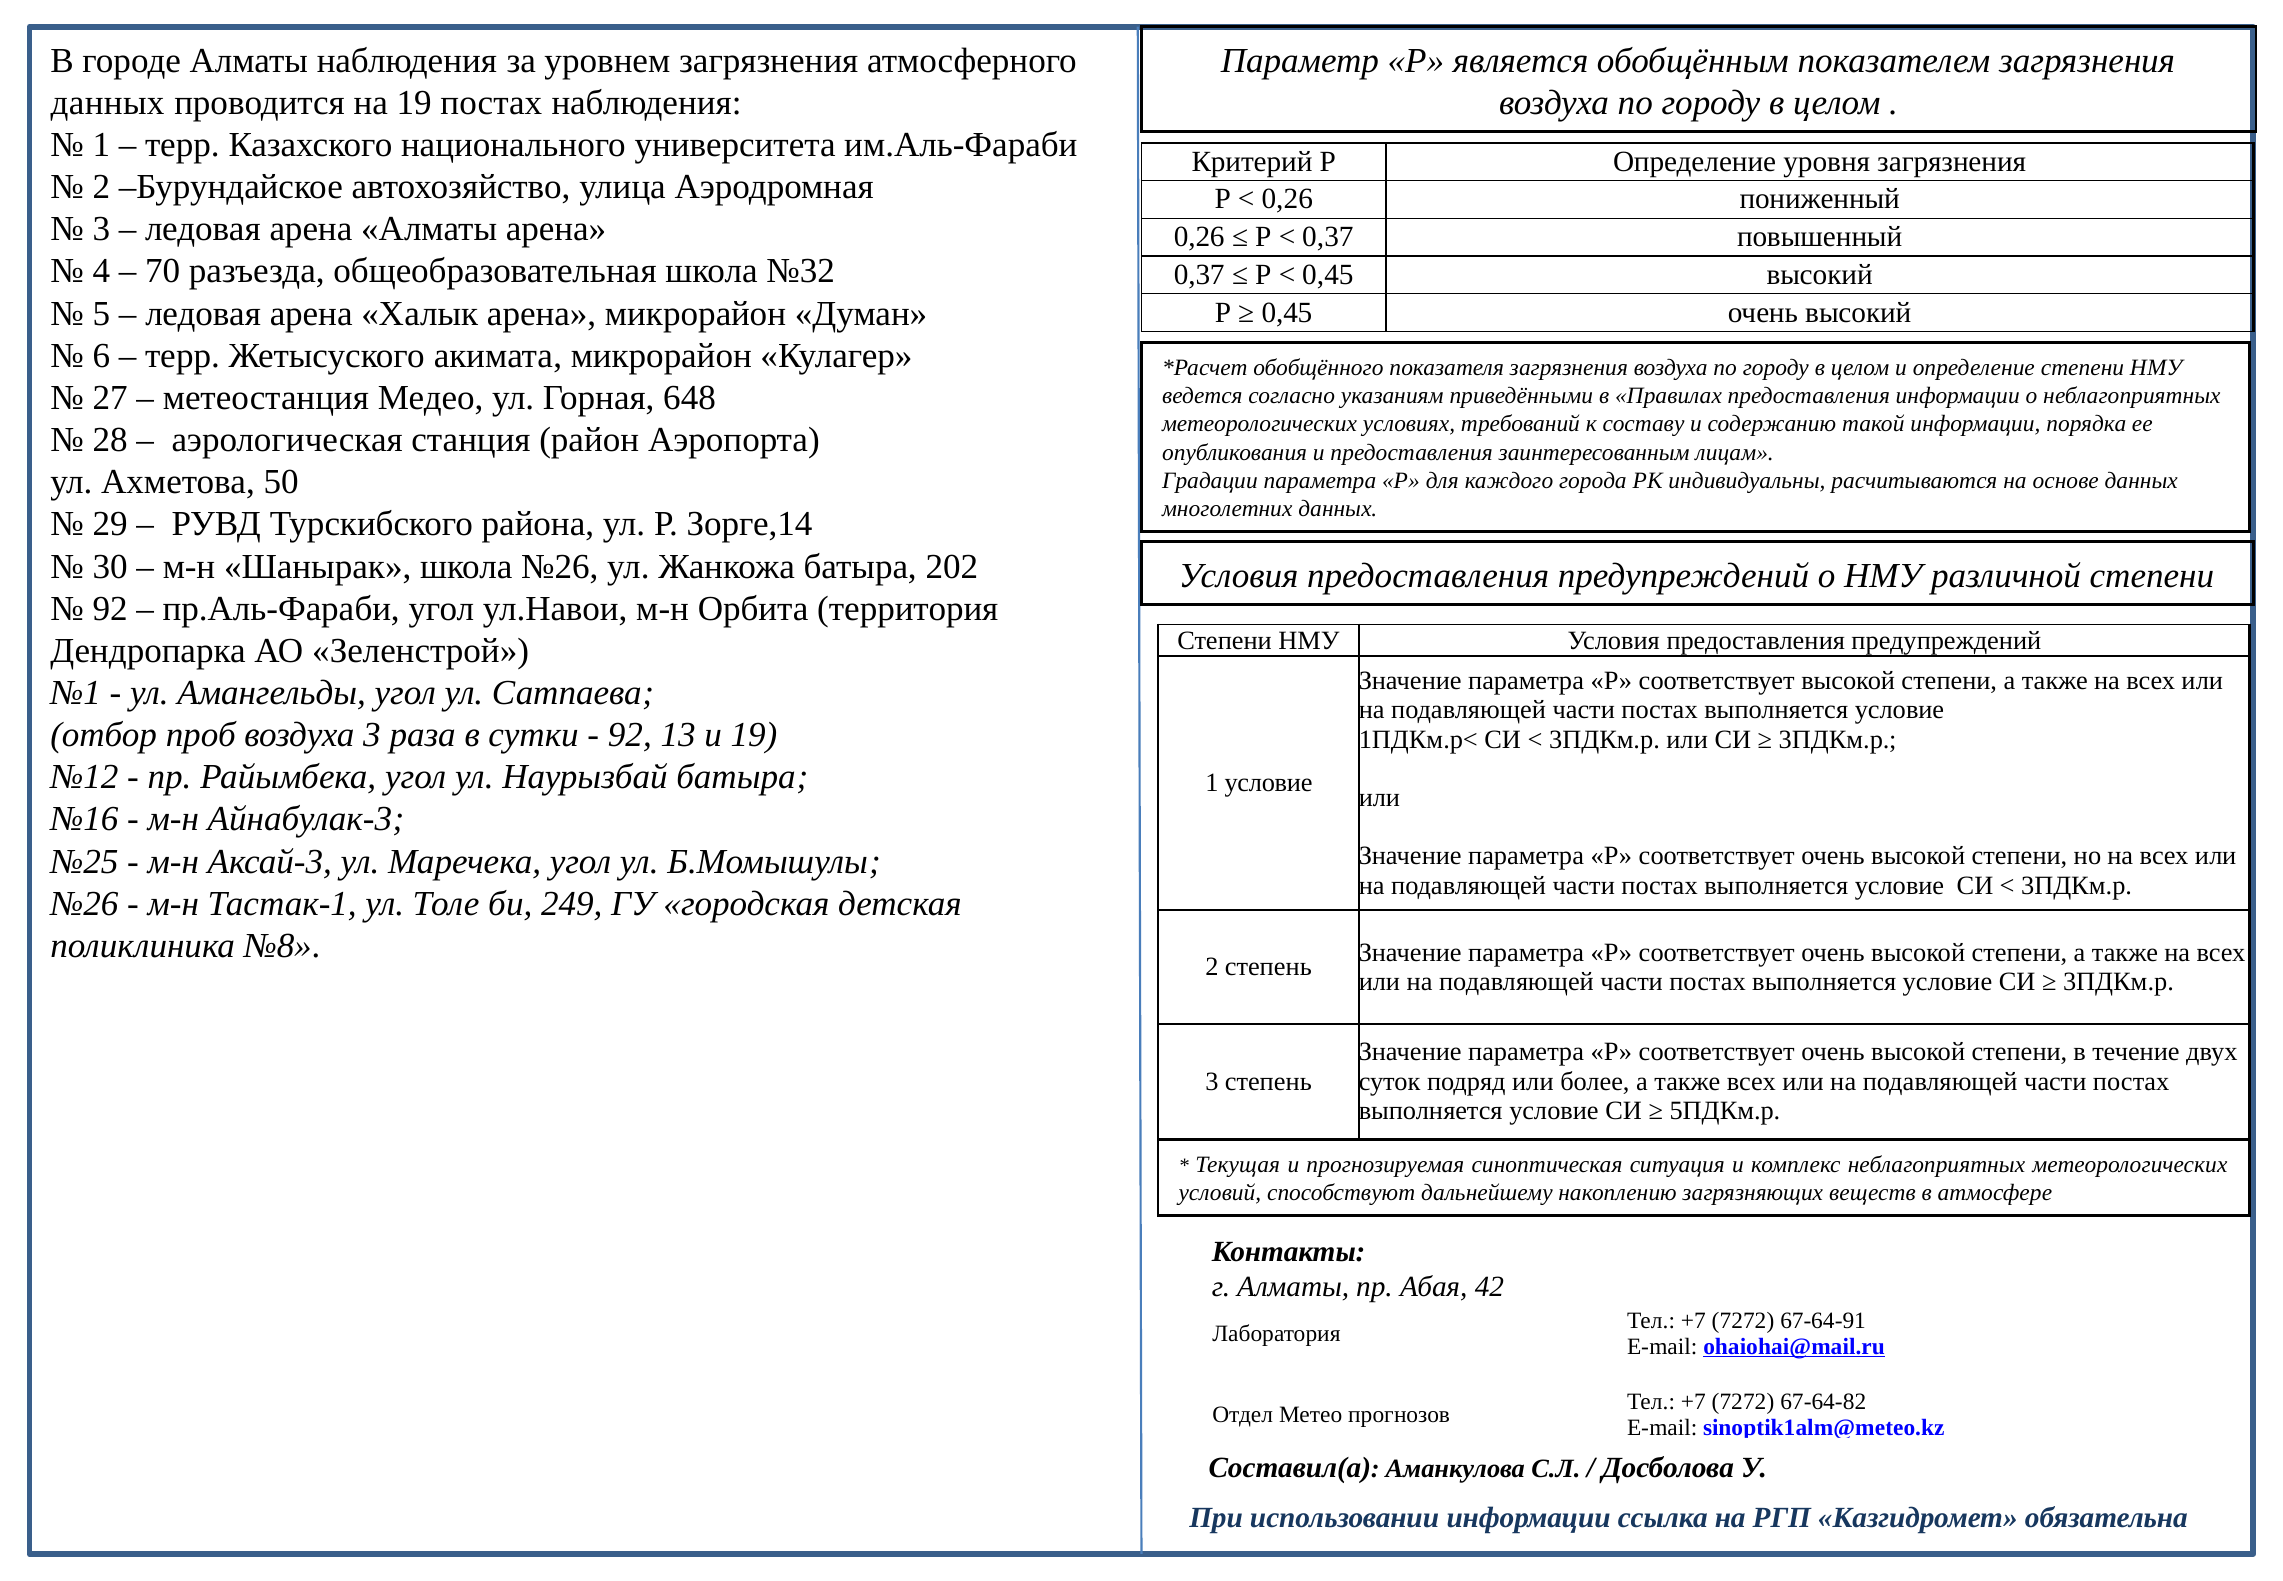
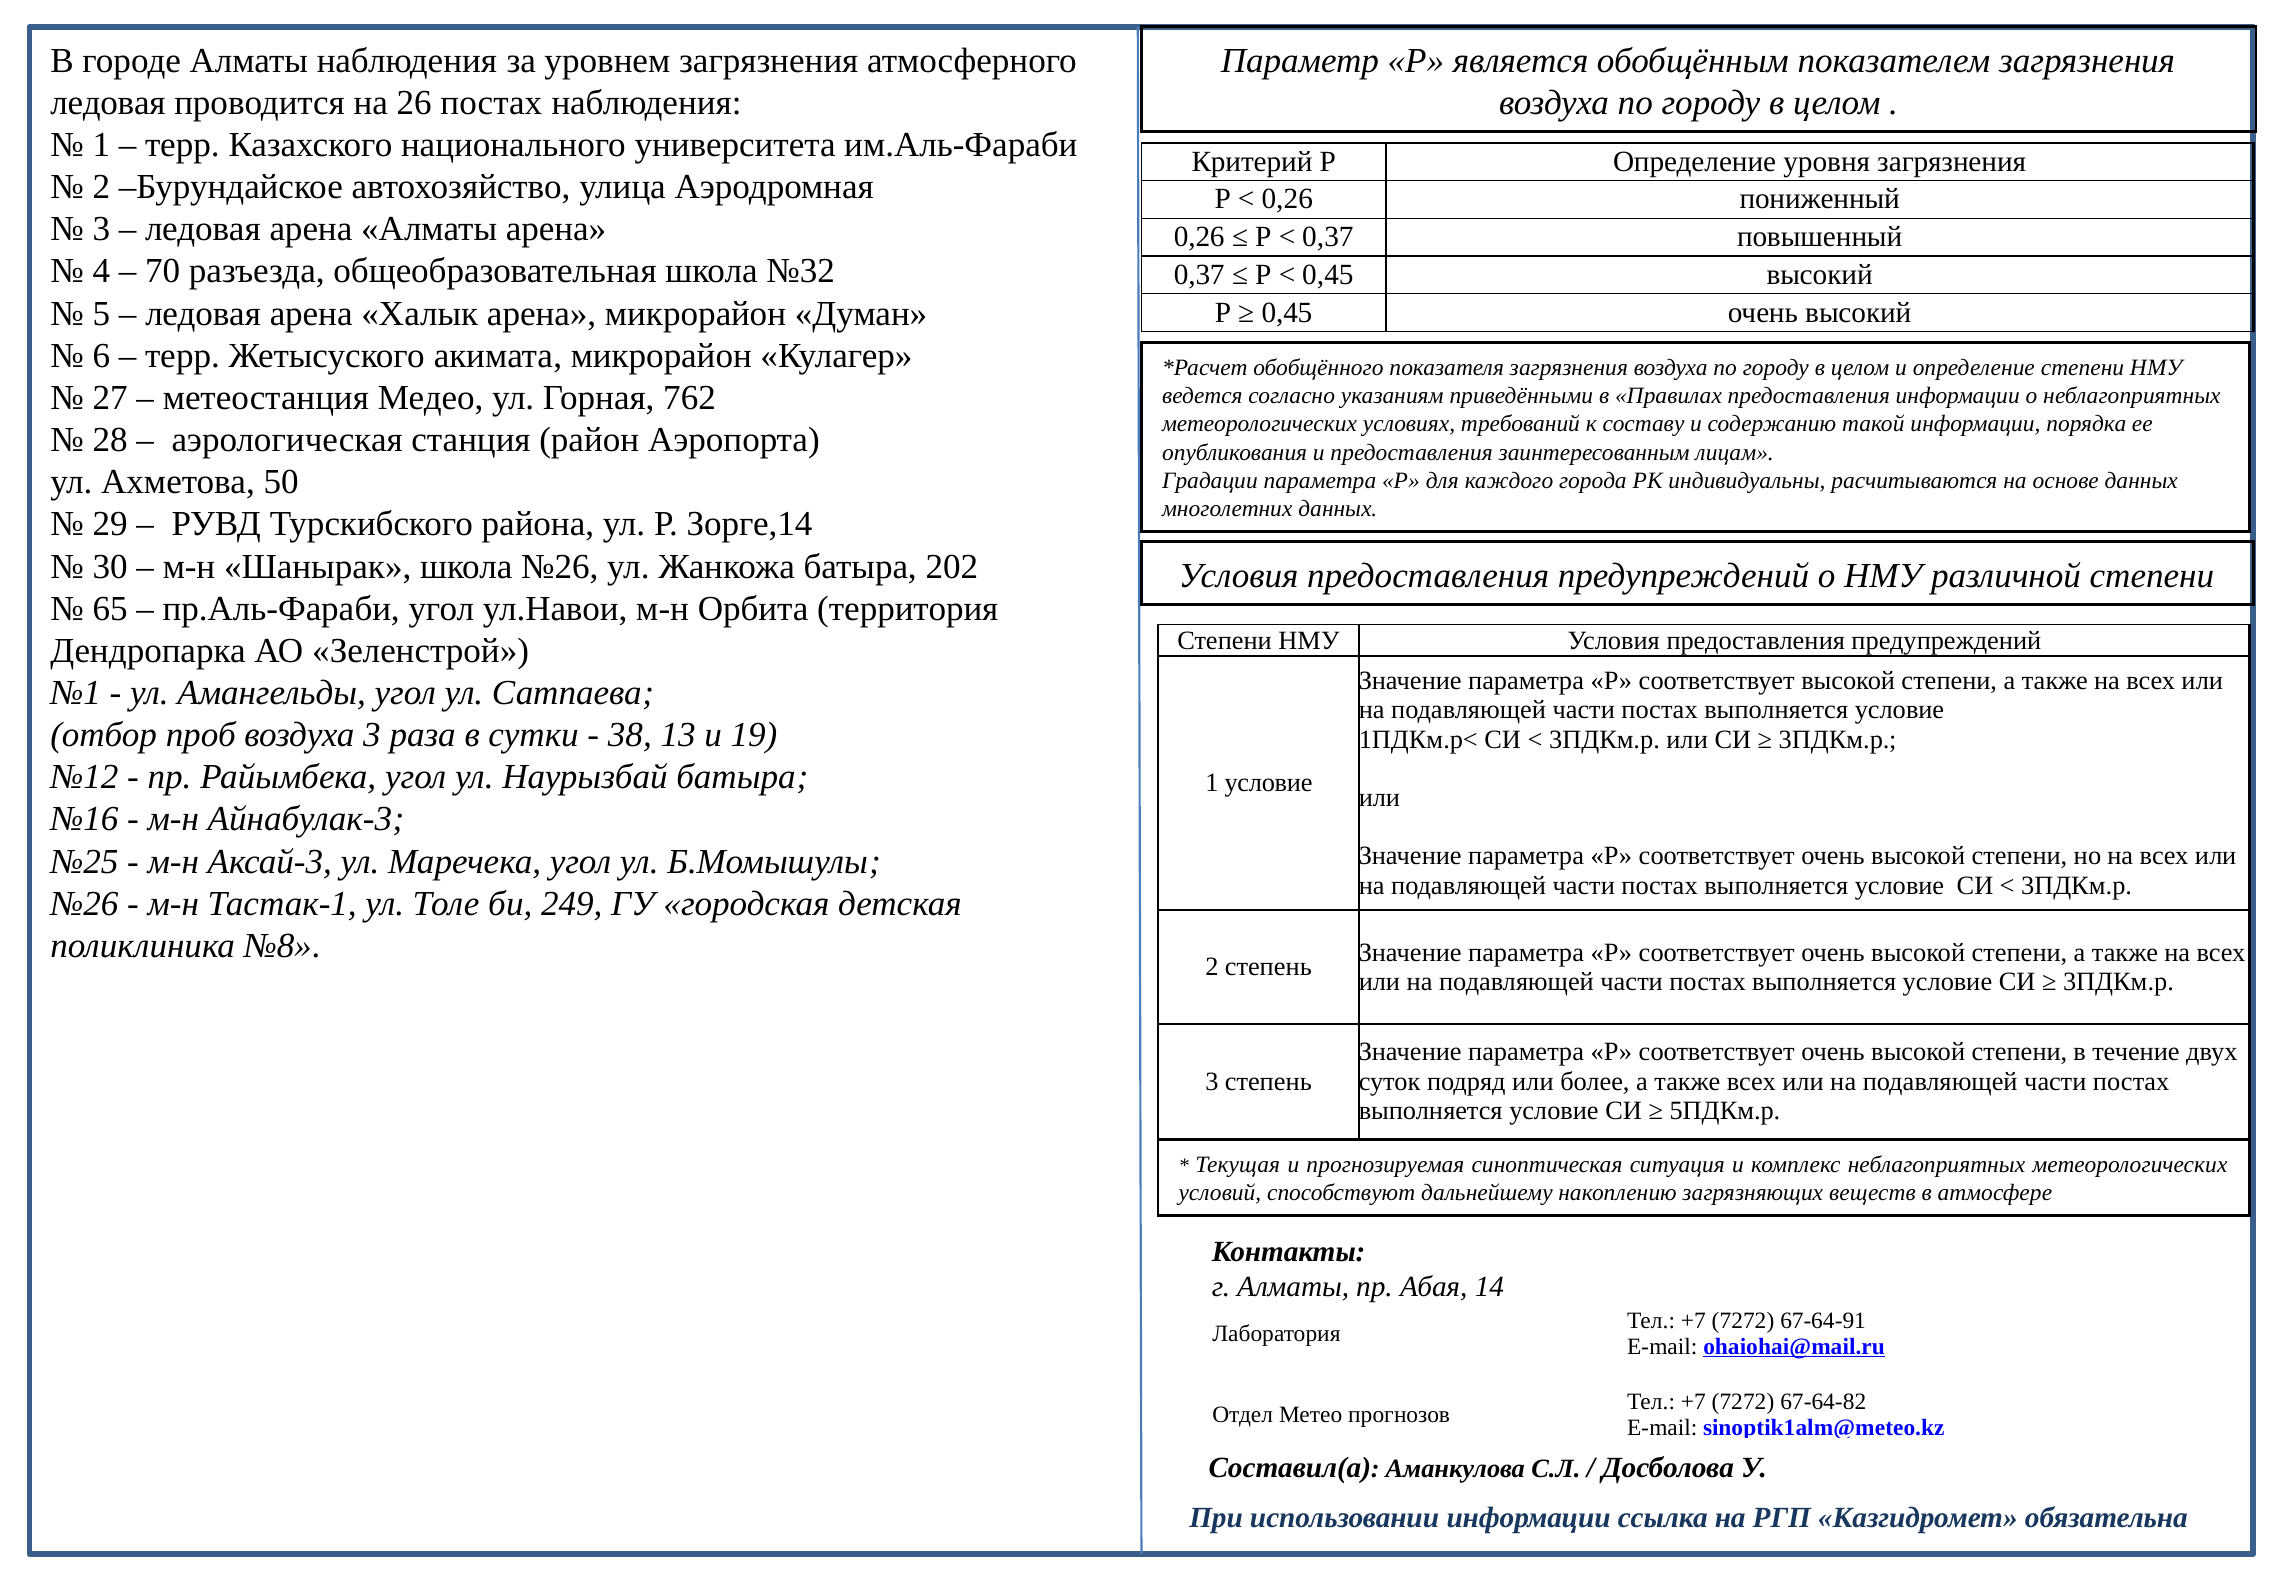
данных at (108, 103): данных -> ледовая
на 19: 19 -> 26
648: 648 -> 762
92 at (110, 608): 92 -> 65
92 at (630, 735): 92 -> 38
42: 42 -> 14
